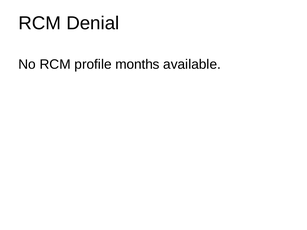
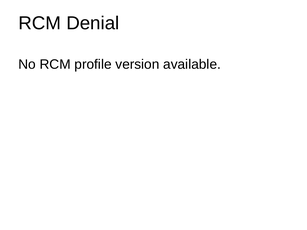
months: months -> version
